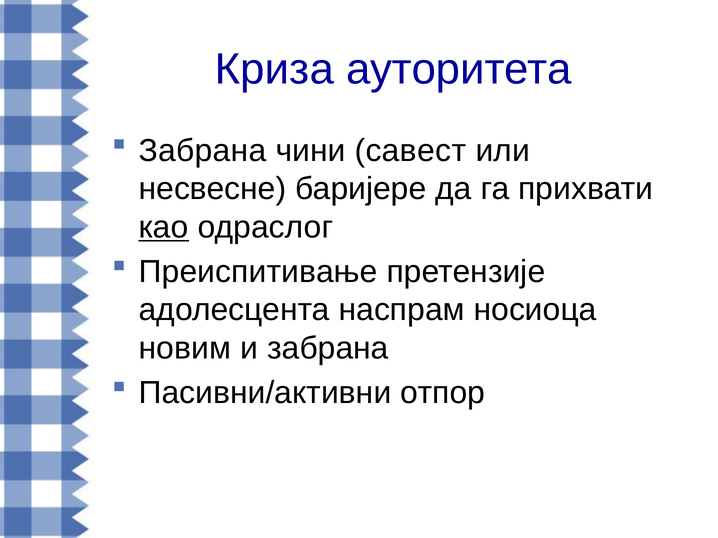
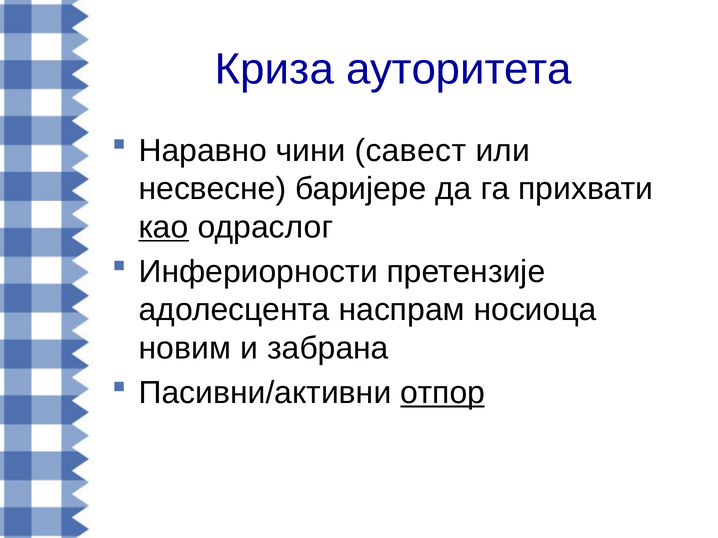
Забрана at (203, 151): Забрана -> Наравно
Преиспитивање: Преиспитивање -> Инфериорности
отпор underline: none -> present
